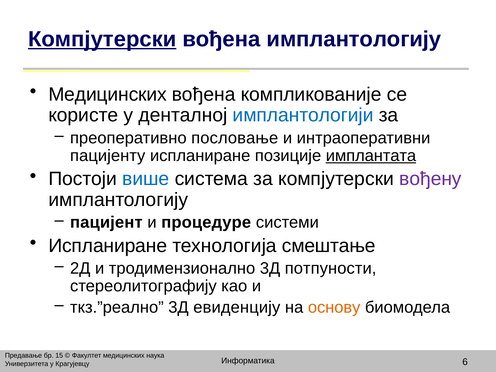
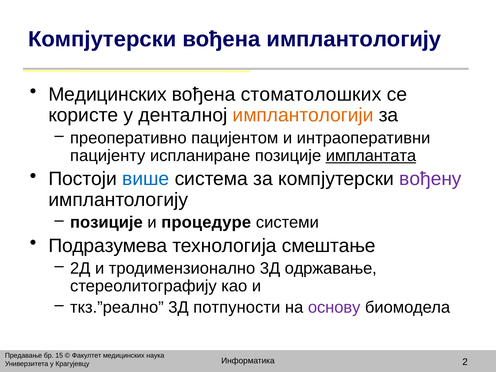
Компјутерски at (102, 39) underline: present -> none
компликованије: компликованије -> стоматолошких
имплантологији colour: blue -> orange
пословање: пословање -> пацијентом
пацијент at (106, 222): пацијент -> позиције
Испланиране at (108, 246): Испланиране -> Подразумева
потпуности: потпуности -> одржавање
евиденцију: евиденцију -> потпуности
основу colour: orange -> purple
6: 6 -> 2
